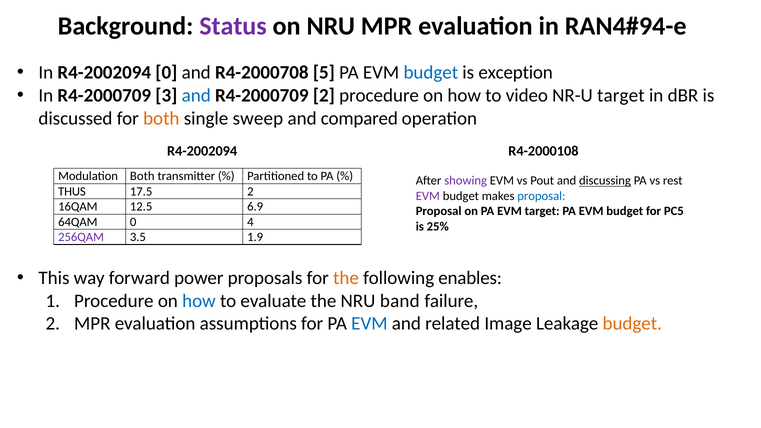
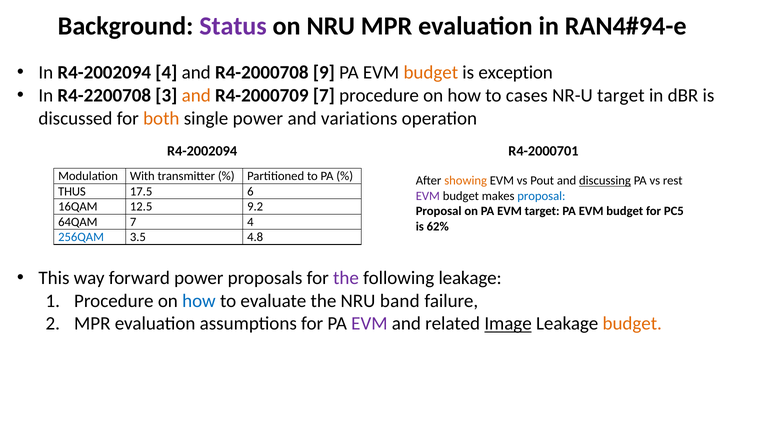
R4-2002094 0: 0 -> 4
5: 5 -> 9
budget at (431, 73) colour: blue -> orange
In R4-2000709: R4-2000709 -> R4-2200708
and at (196, 95) colour: blue -> orange
R4-2000709 2: 2 -> 7
video: video -> cases
single sweep: sweep -> power
compared: compared -> variations
R4-2000108: R4-2000108 -> R4-2000701
Modulation Both: Both -> With
showing colour: purple -> orange
17.5 2: 2 -> 6
6.9: 6.9 -> 9.2
64QAM 0: 0 -> 7
25%: 25% -> 62%
256QAM colour: purple -> blue
1.9: 1.9 -> 4.8
the at (346, 278) colour: orange -> purple
following enables: enables -> leakage
EVM at (369, 324) colour: blue -> purple
Image underline: none -> present
